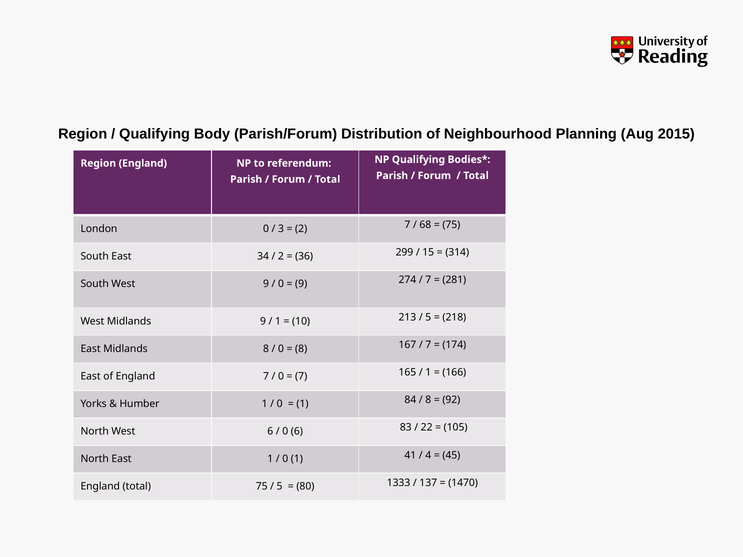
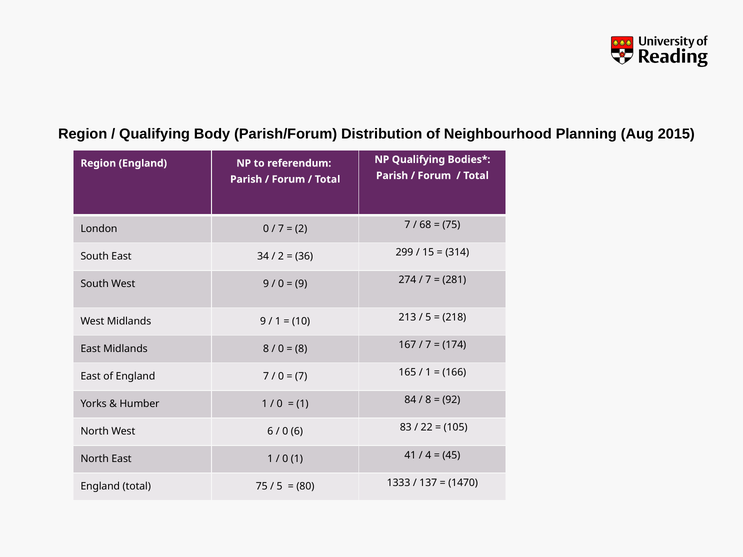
3 at (281, 229): 3 -> 7
